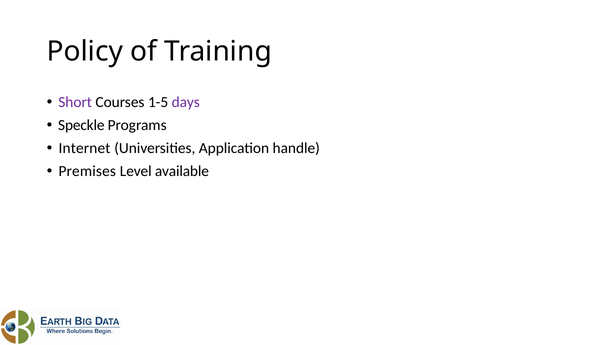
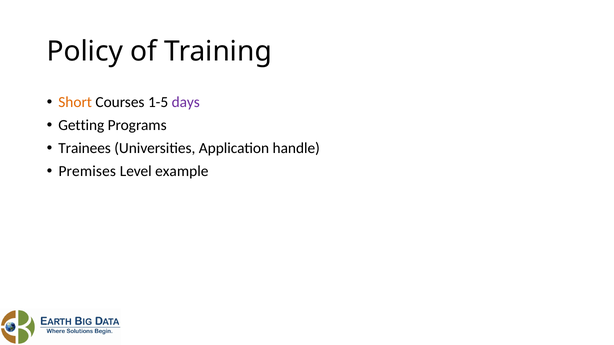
Short colour: purple -> orange
Speckle: Speckle -> Getting
Internet: Internet -> Trainees
available: available -> example
